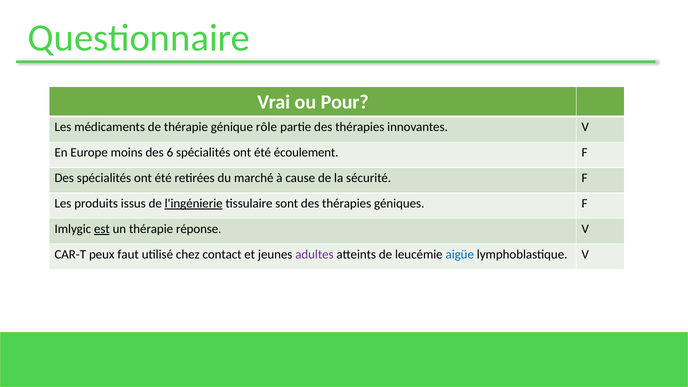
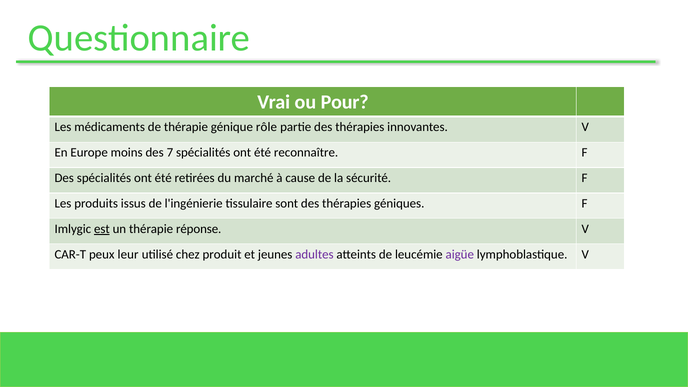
6: 6 -> 7
écoulement: écoulement -> reconnaître
l'ingénierie underline: present -> none
faut: faut -> leur
contact: contact -> produit
aigüe colour: blue -> purple
